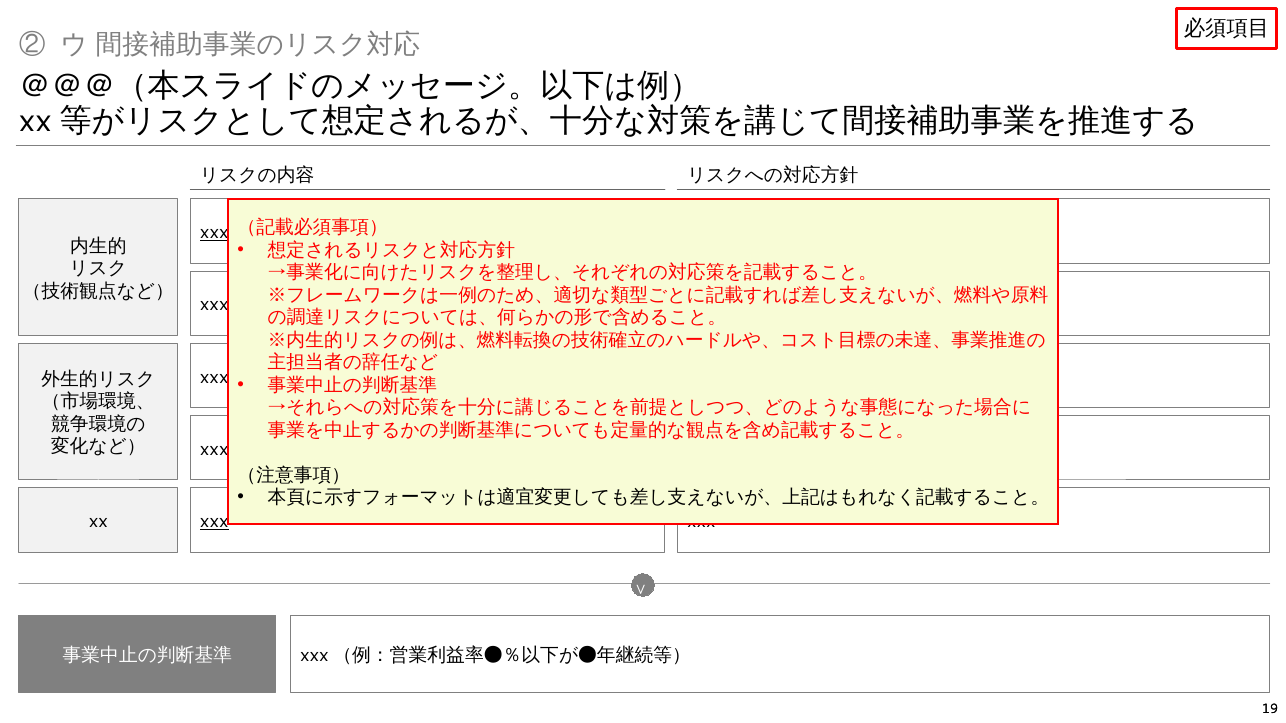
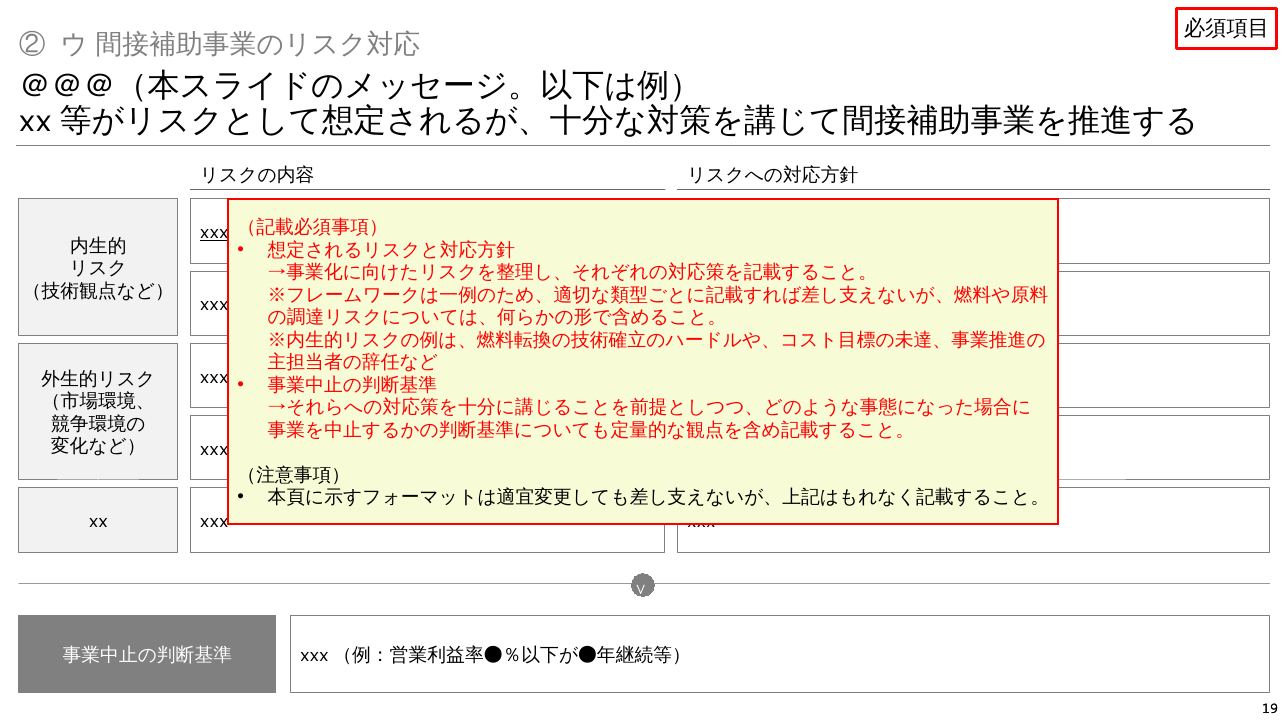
xxx at (214, 522) underline: present -> none
